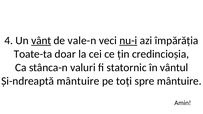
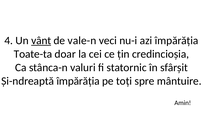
nu-i underline: present -> none
vântul: vântul -> sfârșit
Și-ndreaptă mântuire: mântuire -> împărăția
